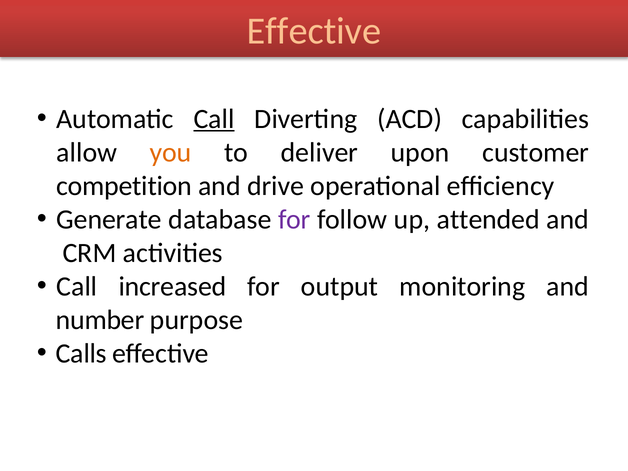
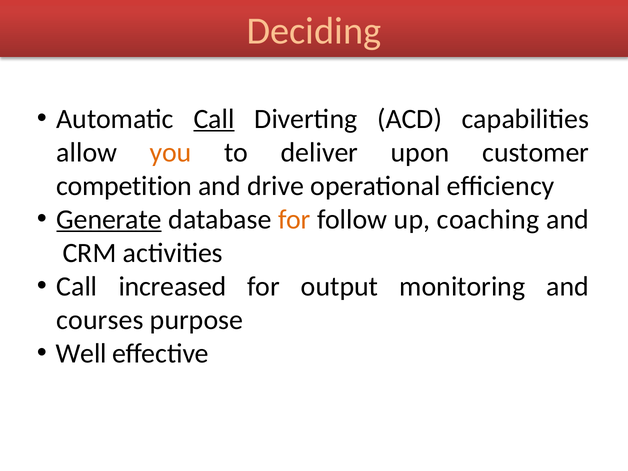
Effective at (314, 31): Effective -> Deciding
Generate underline: none -> present
for at (294, 219) colour: purple -> orange
attended: attended -> coaching
number: number -> courses
Calls: Calls -> Well
